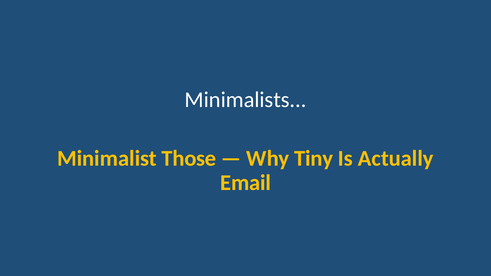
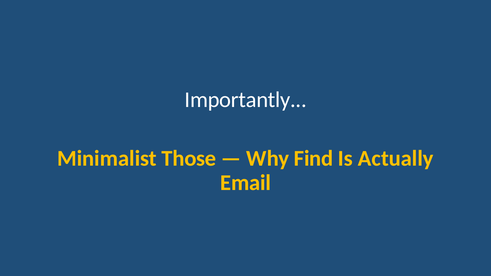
Minimalists: Minimalists -> Importantly
Tiny: Tiny -> Find
